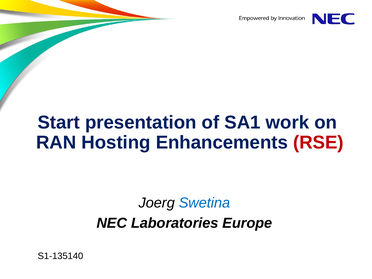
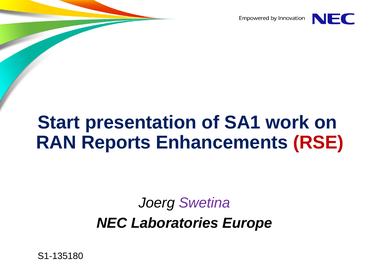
Hosting: Hosting -> Reports
Swetina colour: blue -> purple
S1-135140: S1-135140 -> S1-135180
